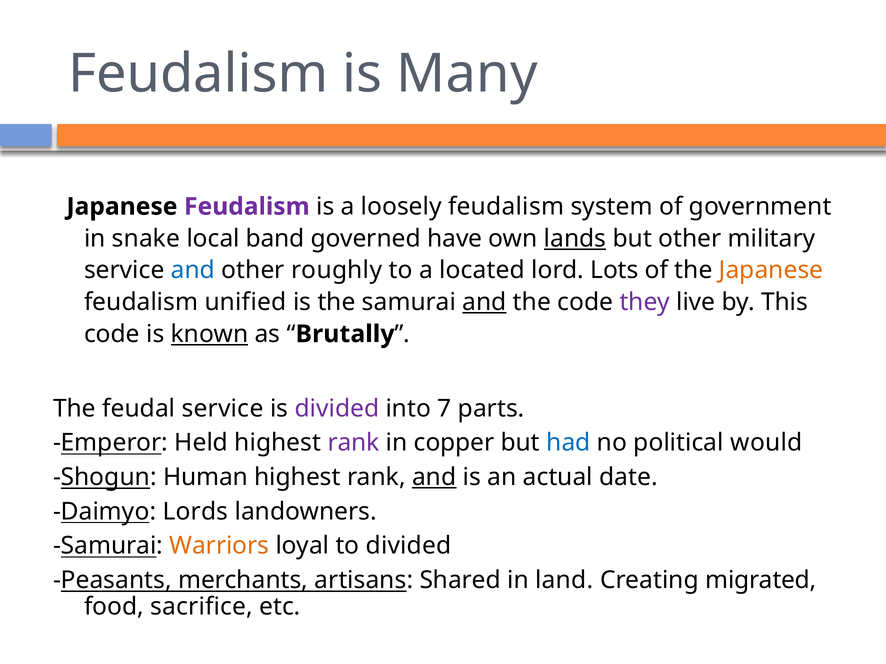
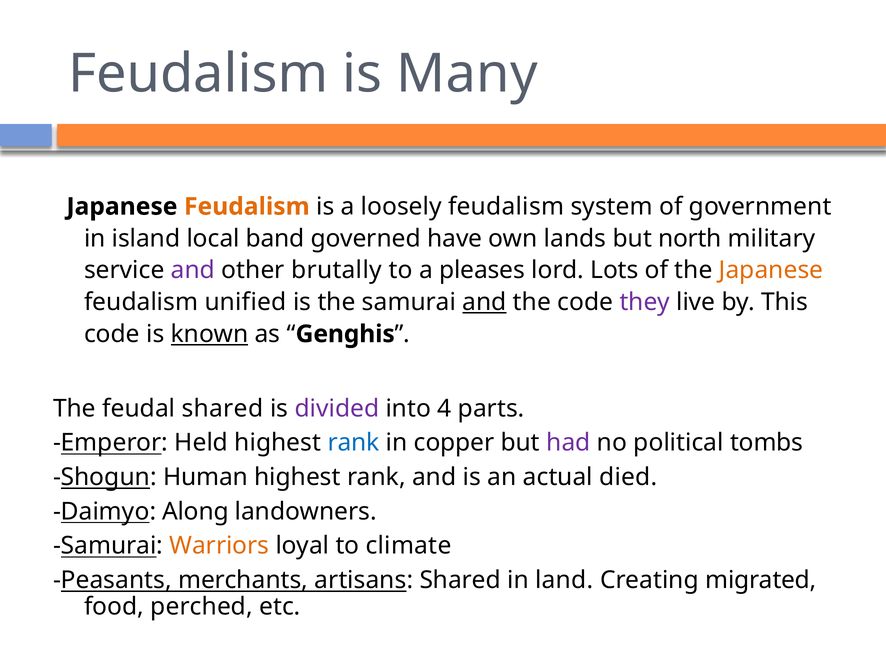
Feudalism at (247, 207) colour: purple -> orange
snake: snake -> island
lands underline: present -> none
but other: other -> north
and at (193, 271) colour: blue -> purple
roughly: roughly -> brutally
located: located -> pleases
Brutally: Brutally -> Genghis
feudal service: service -> shared
7: 7 -> 4
rank at (354, 443) colour: purple -> blue
had colour: blue -> purple
would: would -> tombs
and at (434, 477) underline: present -> none
date: date -> died
Lords: Lords -> Along
to divided: divided -> climate
sacrifice: sacrifice -> perched
